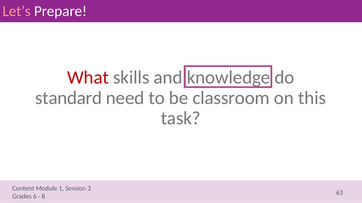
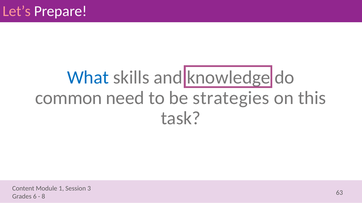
What colour: red -> blue
standard: standard -> common
classroom: classroom -> strategies
